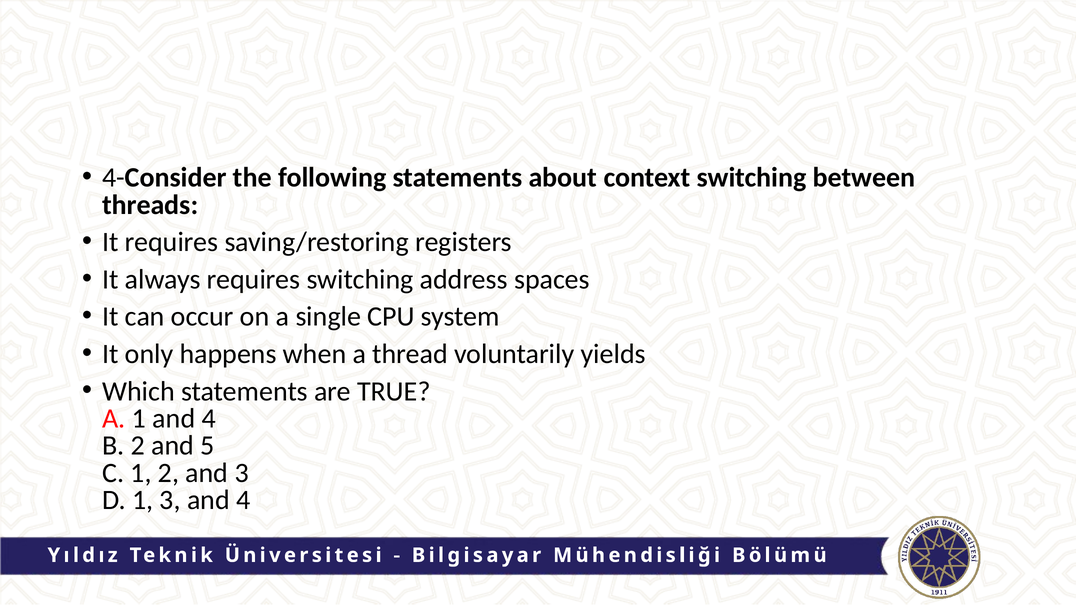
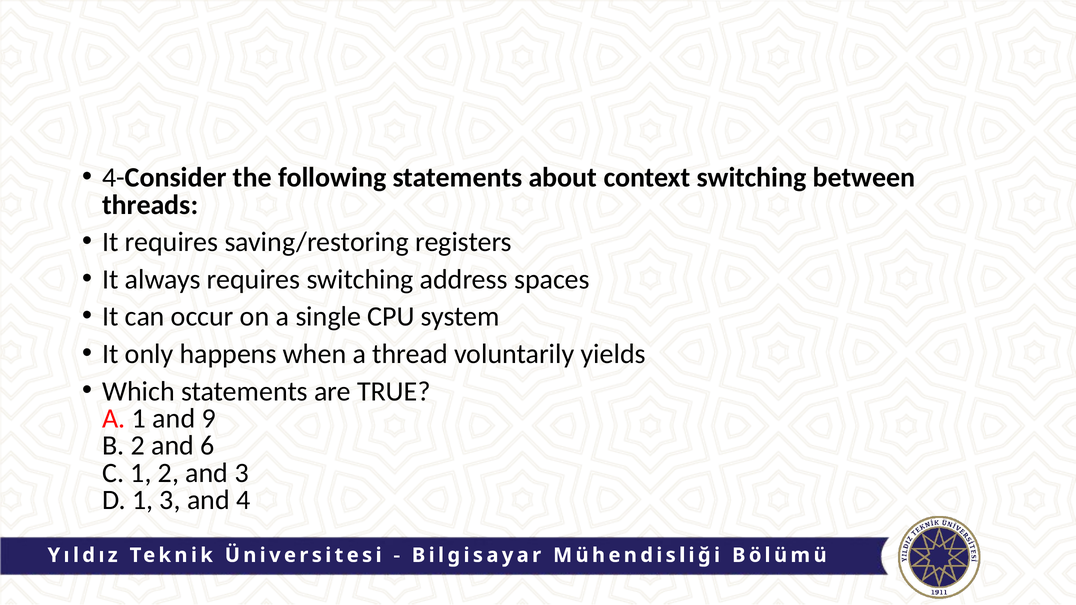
1 and 4: 4 -> 9
5: 5 -> 6
